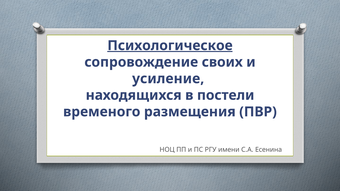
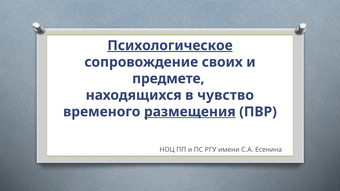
усиление: усиление -> предмете
постели: постели -> чувство
размещения underline: none -> present
